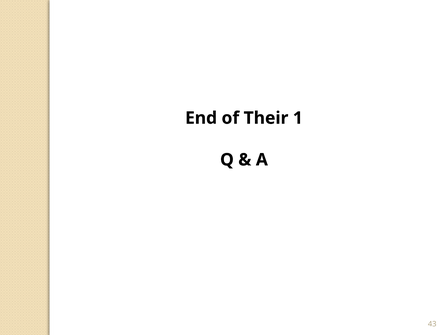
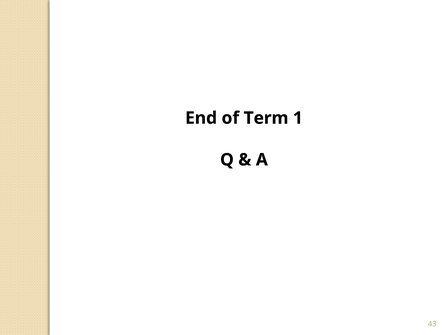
Their: Their -> Term
